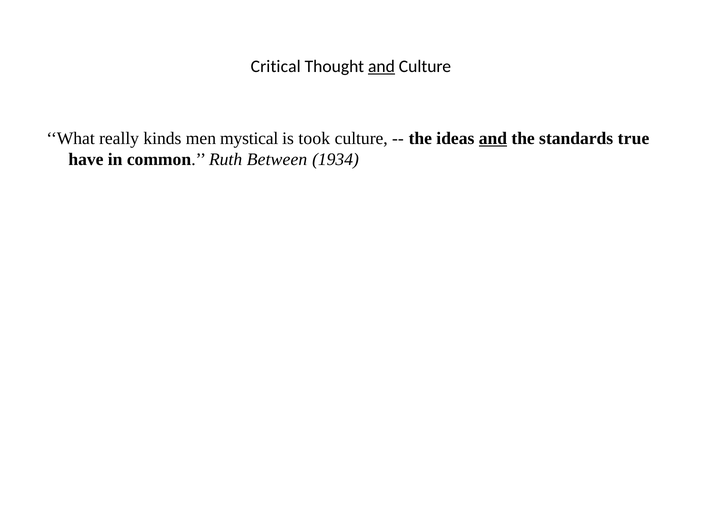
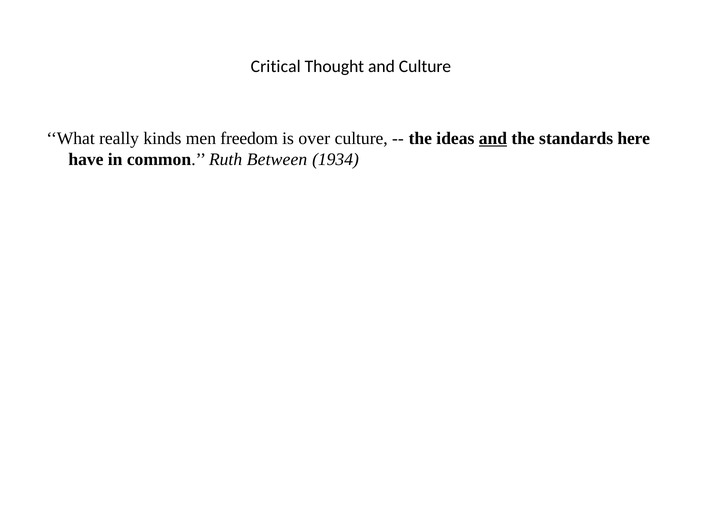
and at (381, 66) underline: present -> none
mystical: mystical -> freedom
took: took -> over
true: true -> here
